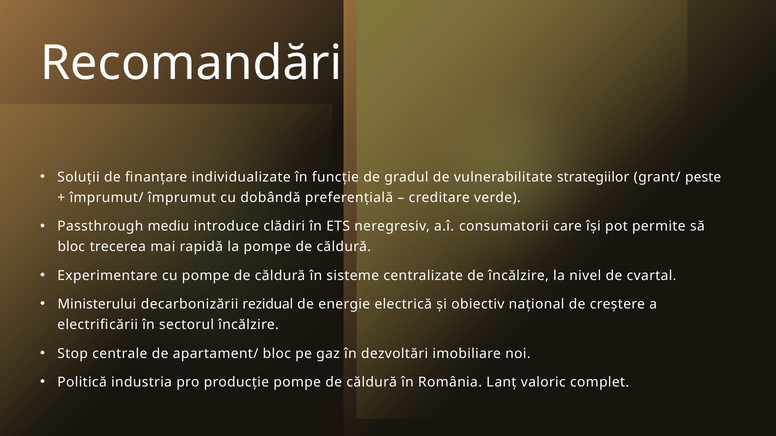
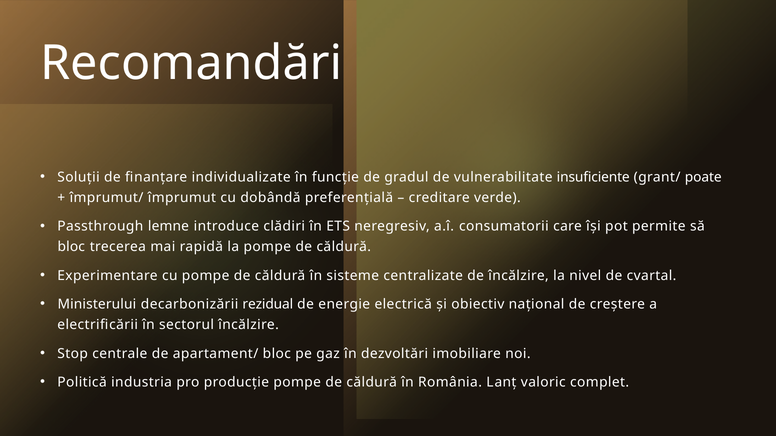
strategiilor: strategiilor -> insuficiente
peste: peste -> poate
mediu: mediu -> lemne
